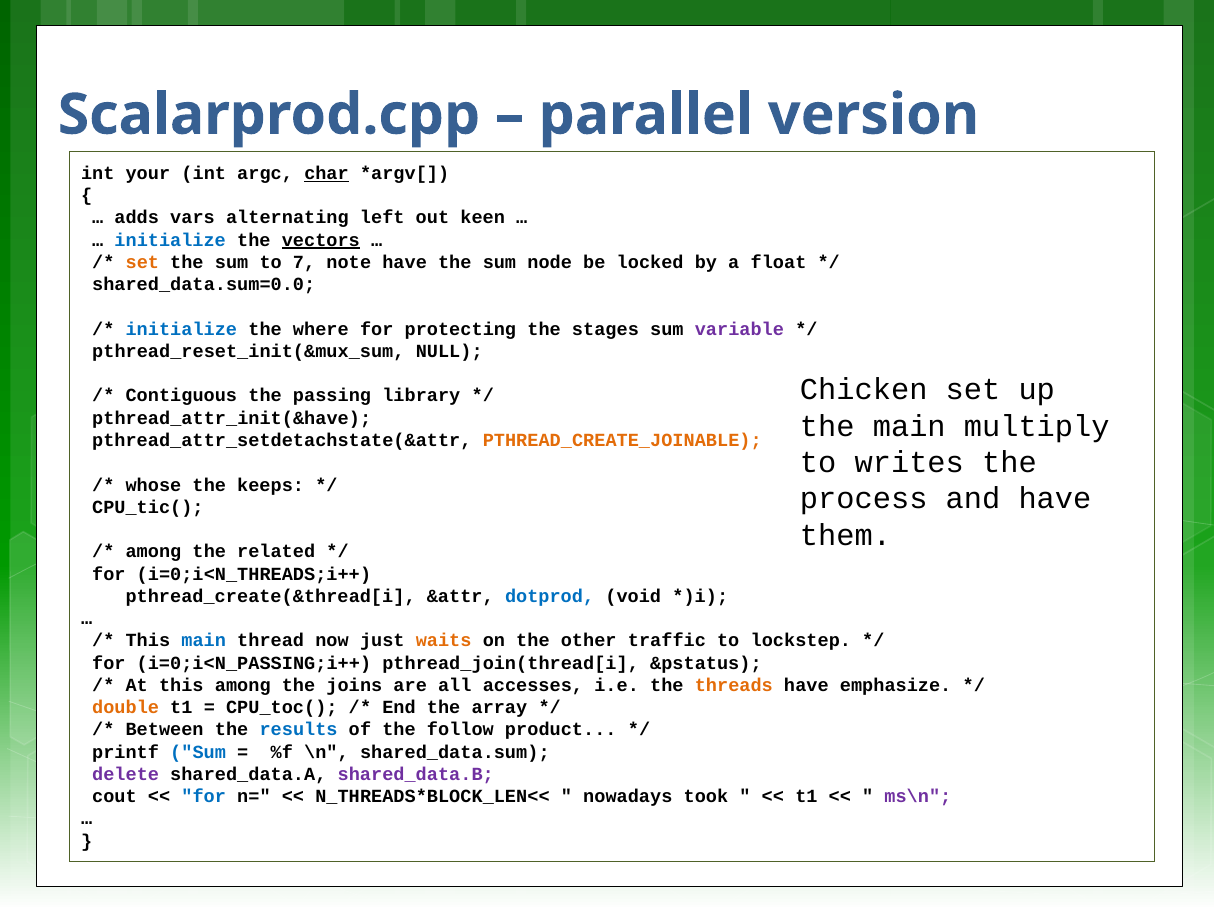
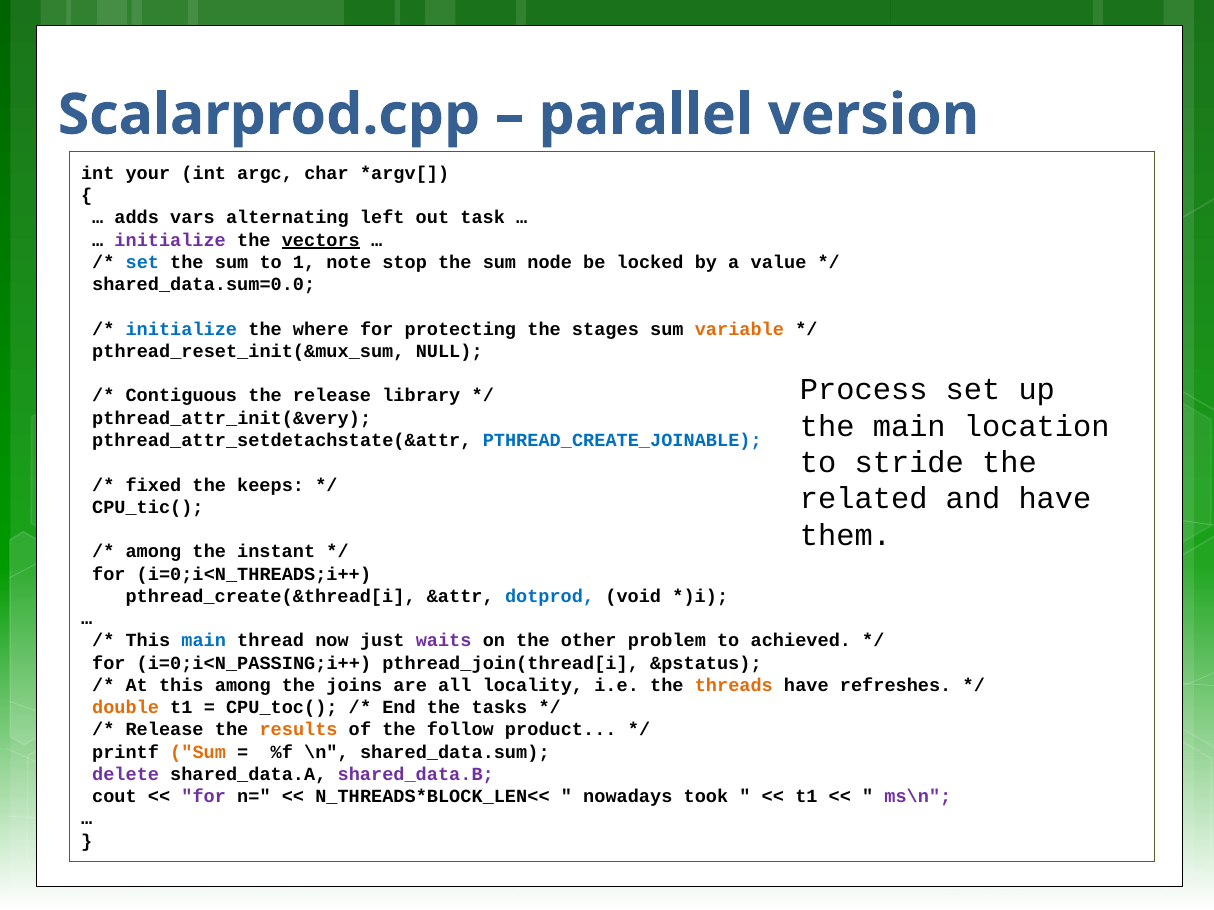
char underline: present -> none
keen: keen -> task
initialize at (170, 240) colour: blue -> purple
set at (142, 262) colour: orange -> blue
7: 7 -> 1
note have: have -> stop
float: float -> value
variable colour: purple -> orange
Chicken: Chicken -> Process
the passing: passing -> release
pthread_attr_init(&have: pthread_attr_init(&have -> pthread_attr_init(&very
multiply: multiply -> location
PTHREAD_CREATE_JOINABLE colour: orange -> blue
writes: writes -> stride
whose: whose -> fixed
process: process -> related
related: related -> instant
waits colour: orange -> purple
traffic: traffic -> problem
lockstep: lockstep -> achieved
accesses: accesses -> locality
emphasize: emphasize -> refreshes
array: array -> tasks
Between at (165, 730): Between -> Release
results colour: blue -> orange
Sum at (198, 752) colour: blue -> orange
for at (204, 797) colour: blue -> purple
